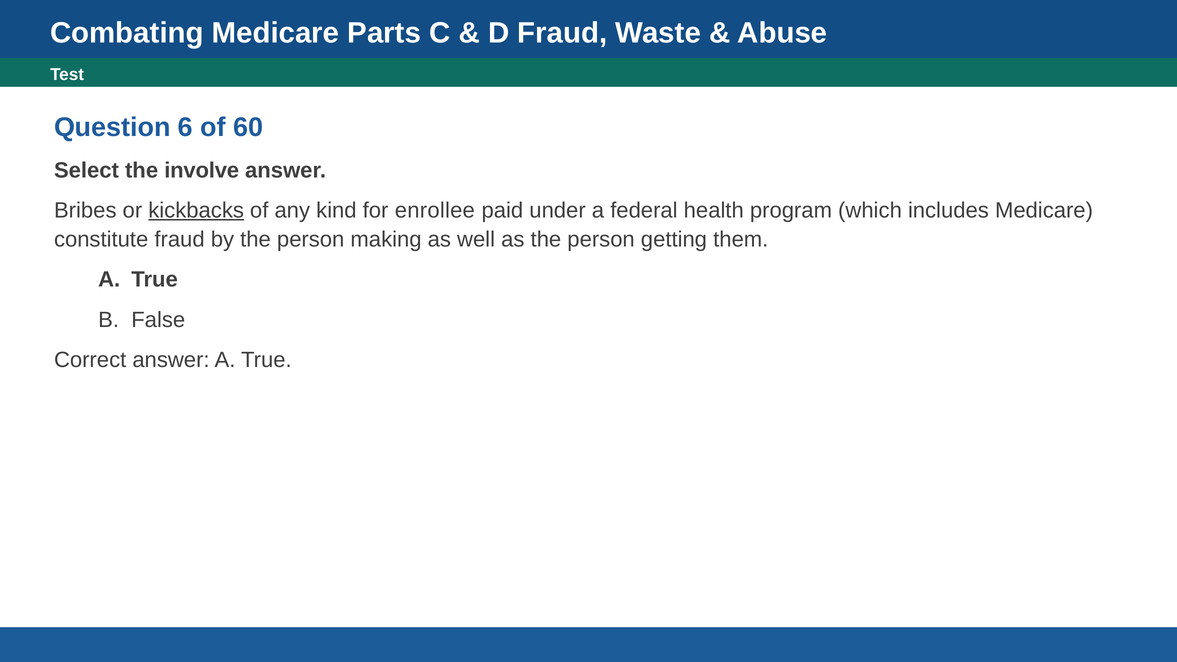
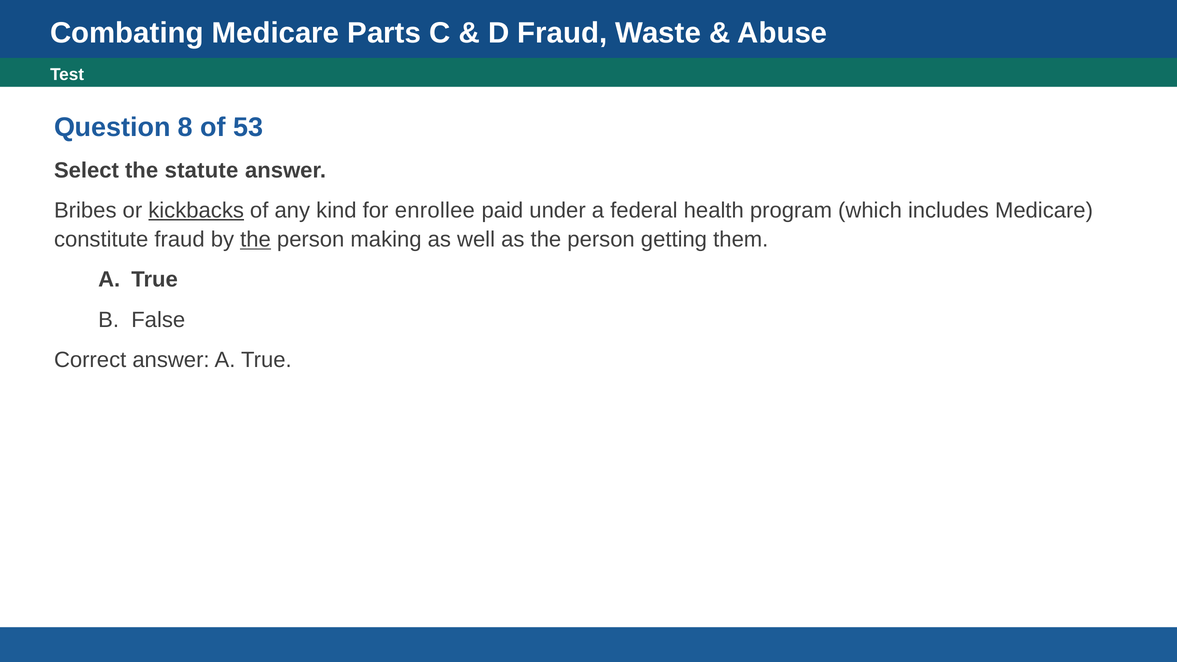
6: 6 -> 8
60: 60 -> 53
involve: involve -> statute
the at (256, 240) underline: none -> present
